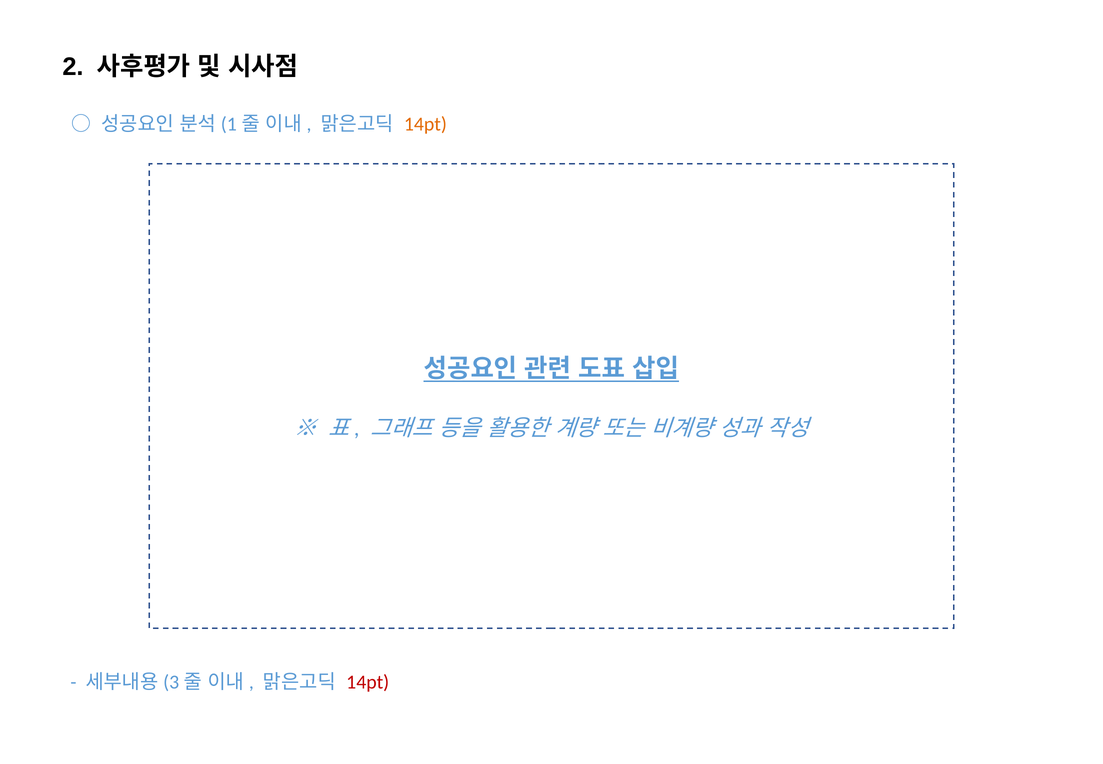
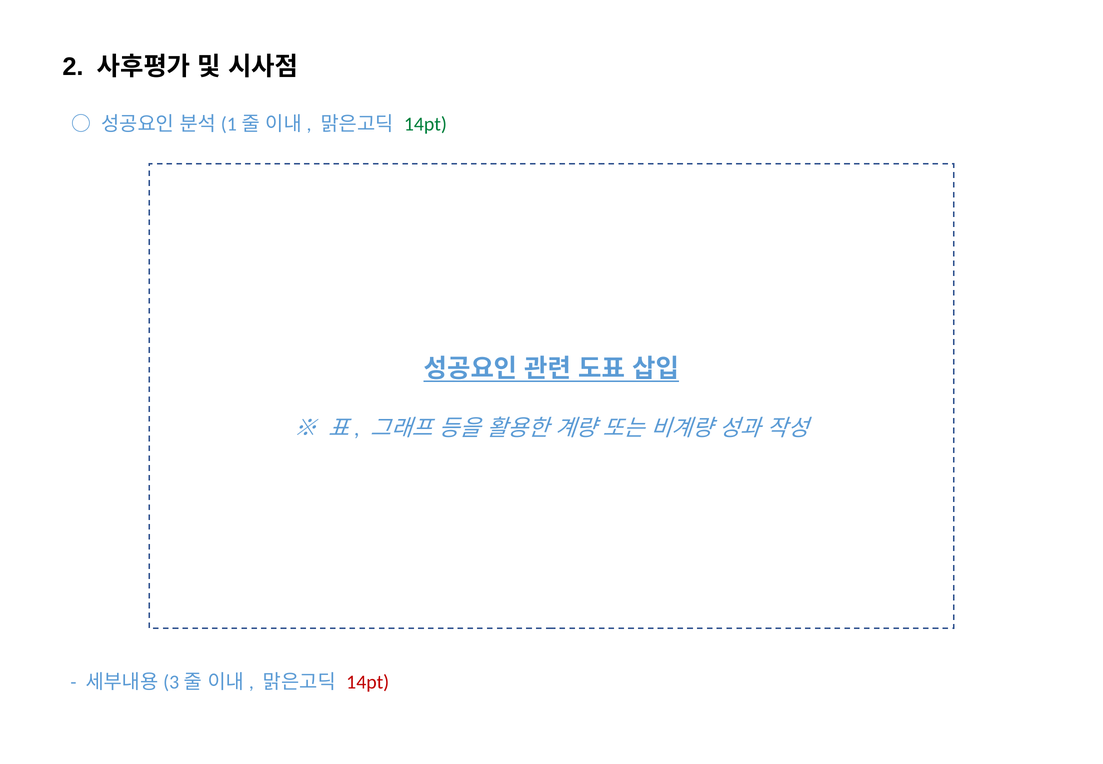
14pt at (425, 124) colour: orange -> green
